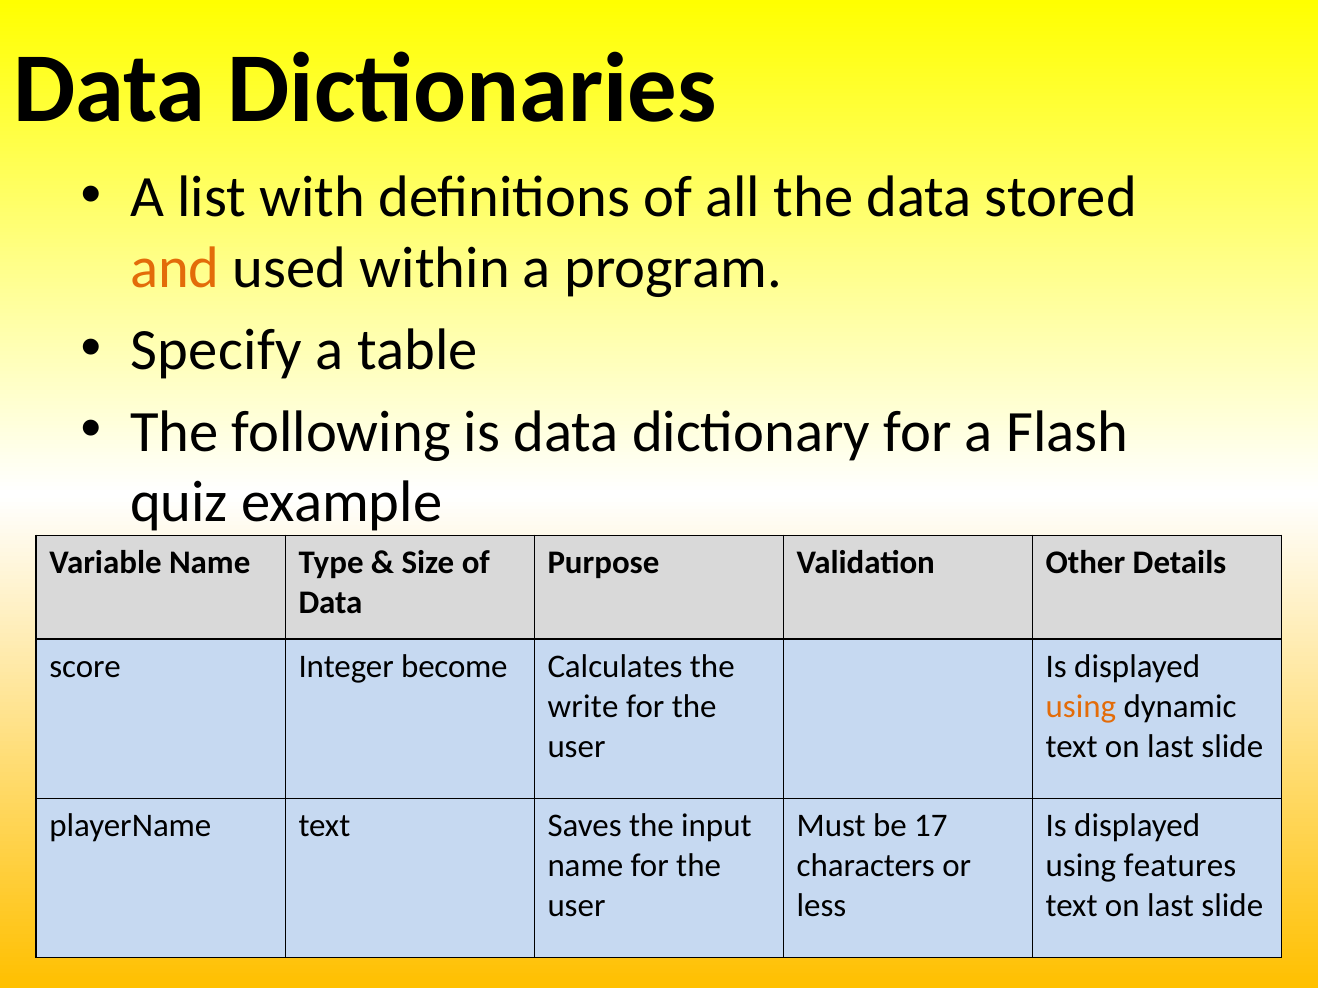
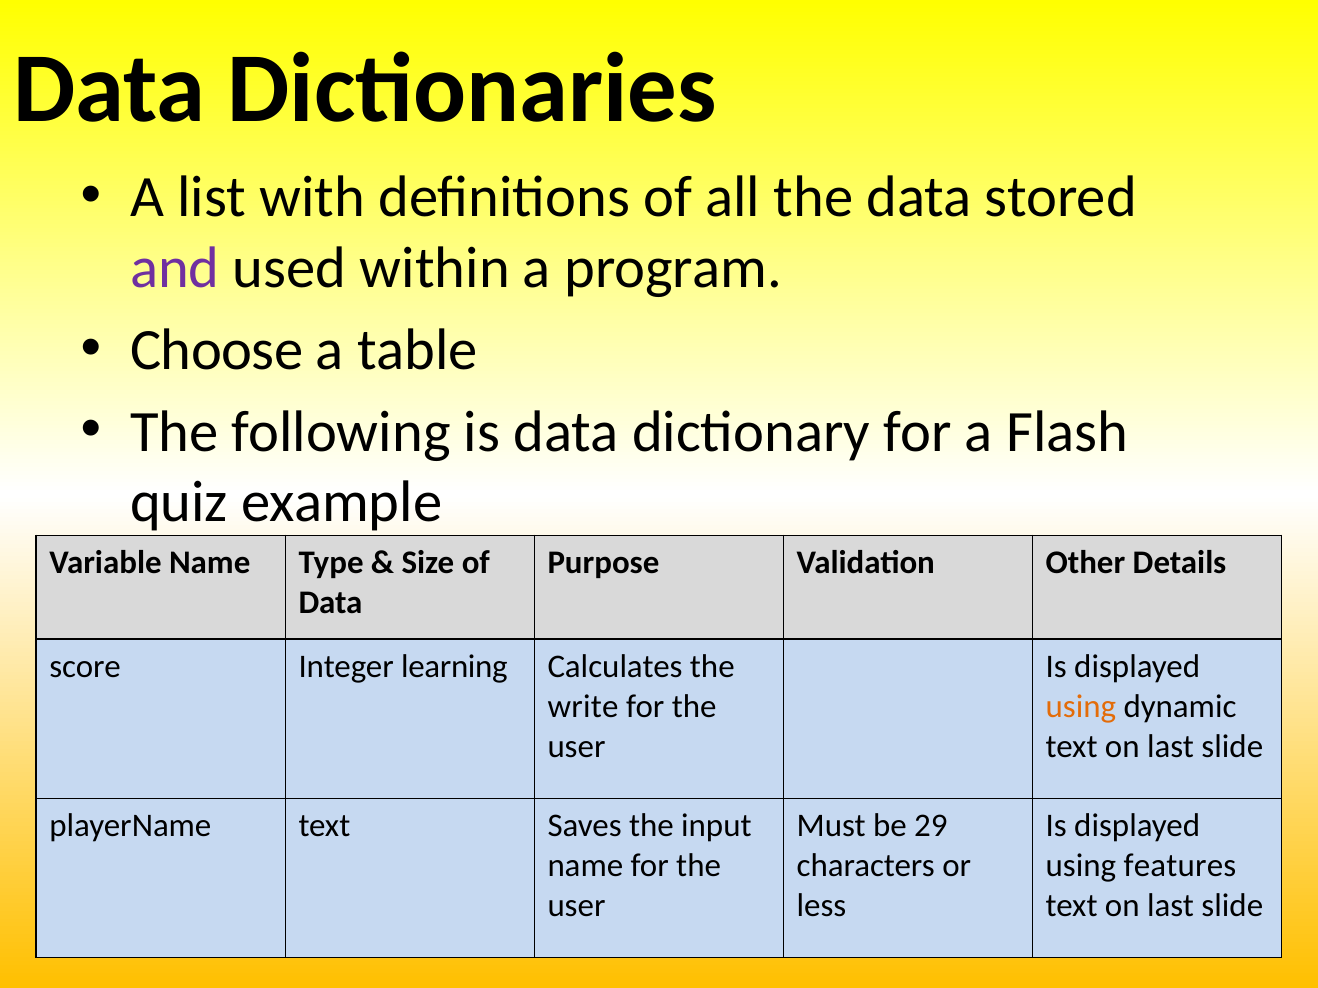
and colour: orange -> purple
Specify: Specify -> Choose
become: become -> learning
17: 17 -> 29
